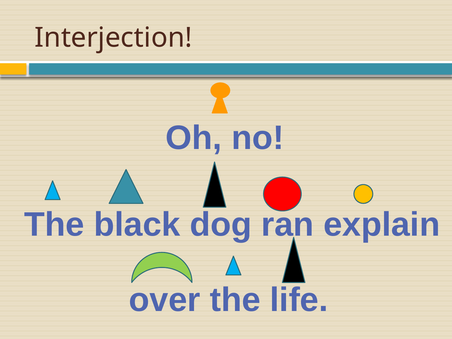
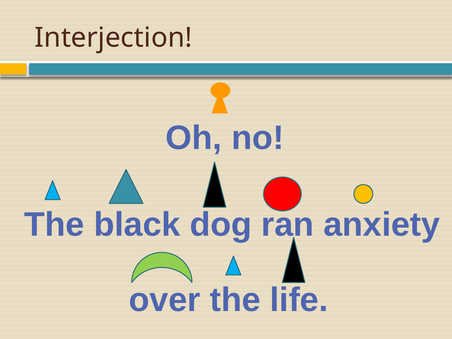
explain: explain -> anxiety
